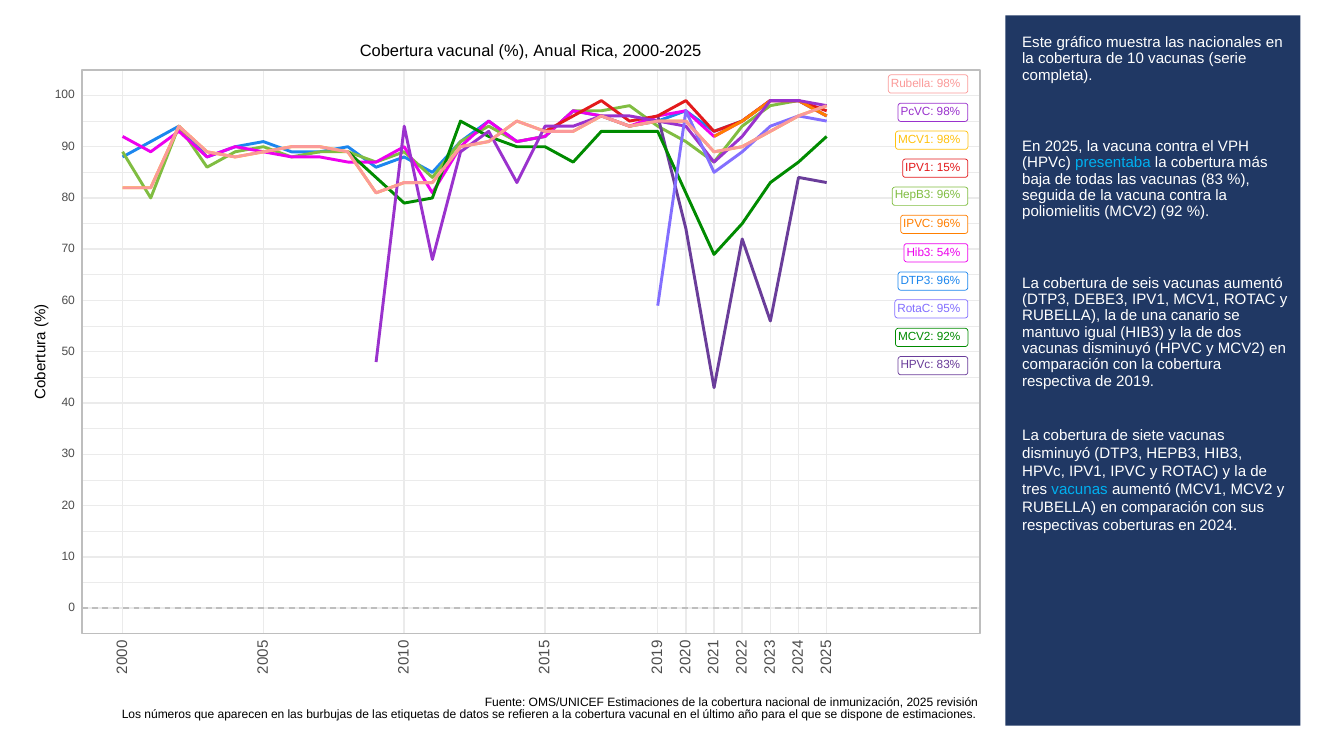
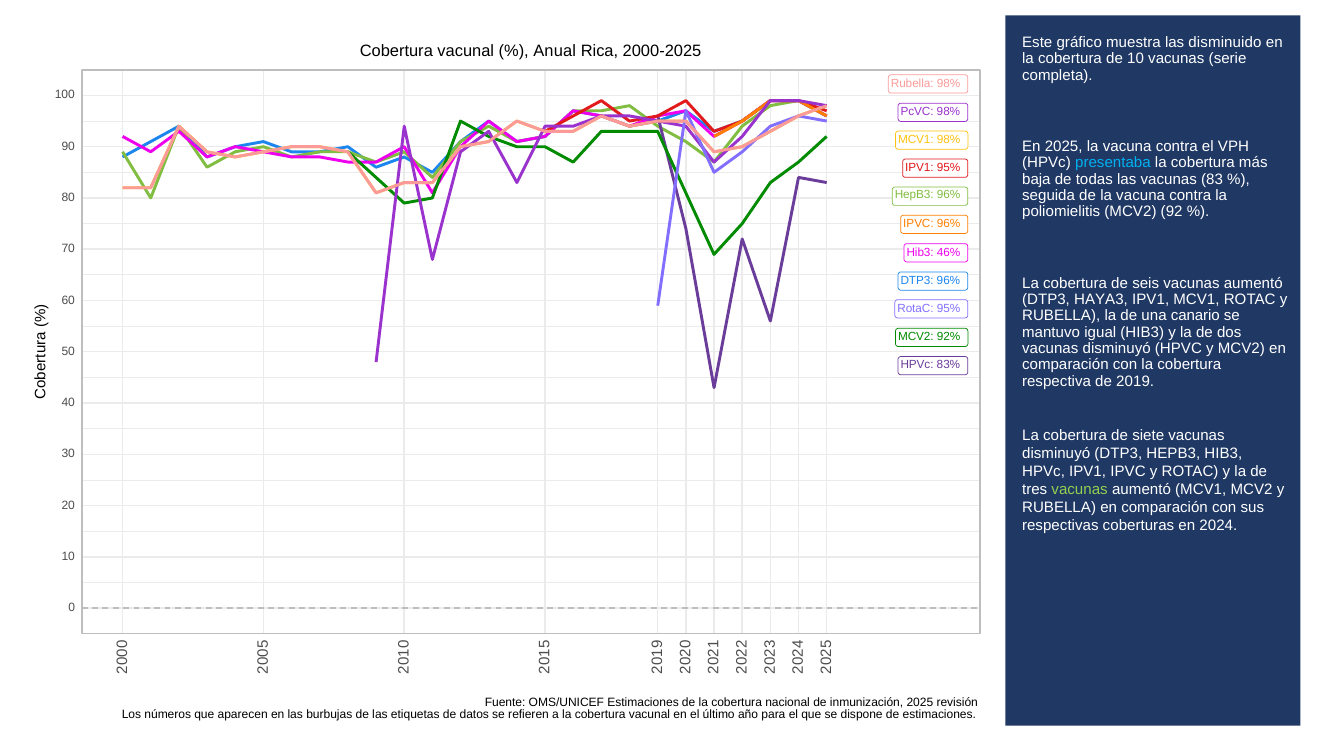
nacionales: nacionales -> disminuido
IPV1 15%: 15% -> 95%
54%: 54% -> 46%
DEBE3: DEBE3 -> HAYA3
vacunas at (1080, 489) colour: light blue -> light green
